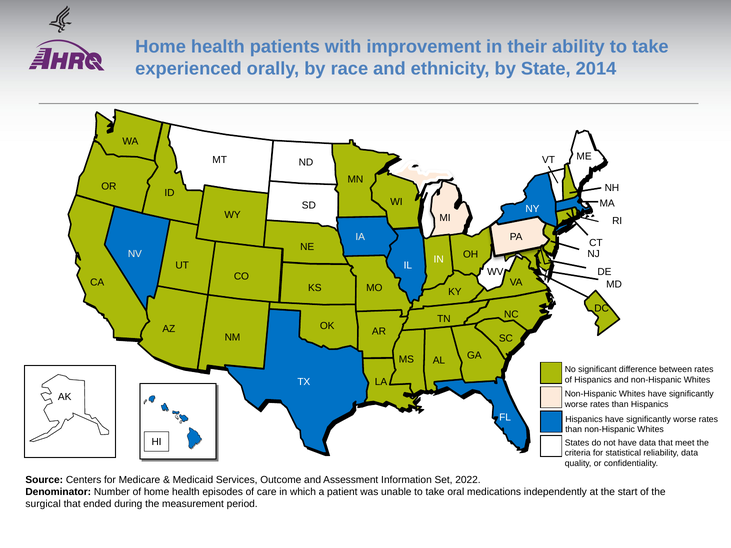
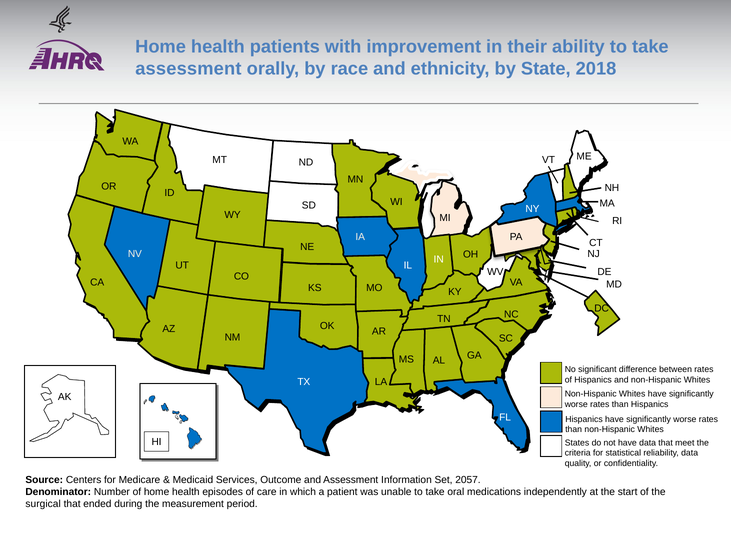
experienced at (188, 69): experienced -> assessment
2014: 2014 -> 2018
2022: 2022 -> 2057
